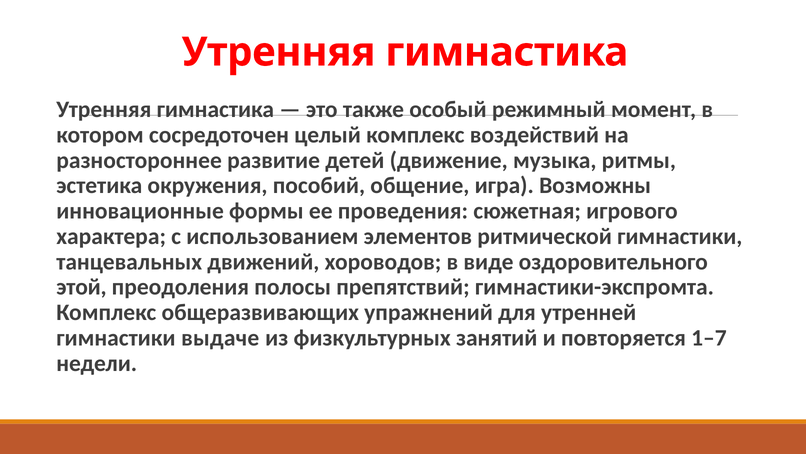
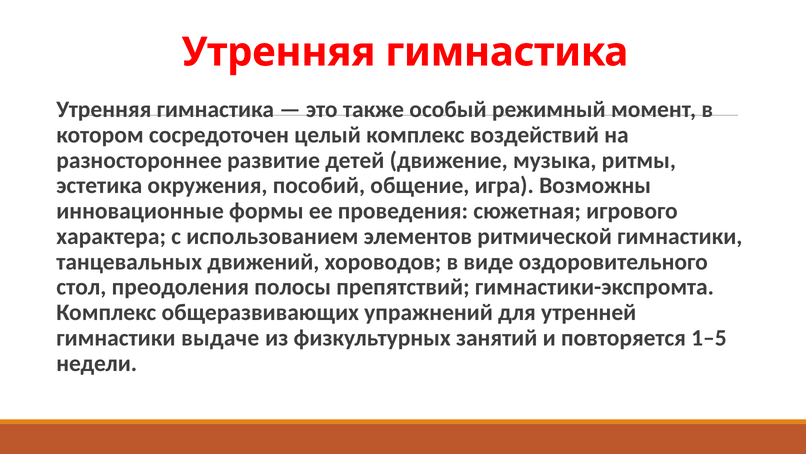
этой: этой -> стол
1–7: 1–7 -> 1–5
